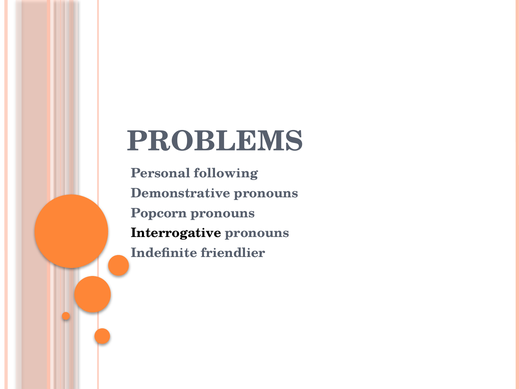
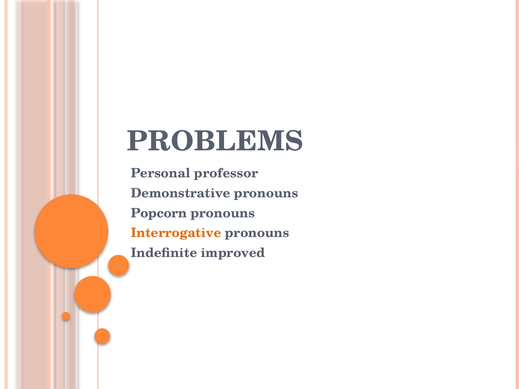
following: following -> professor
Interrogative colour: black -> orange
friendlier: friendlier -> improved
